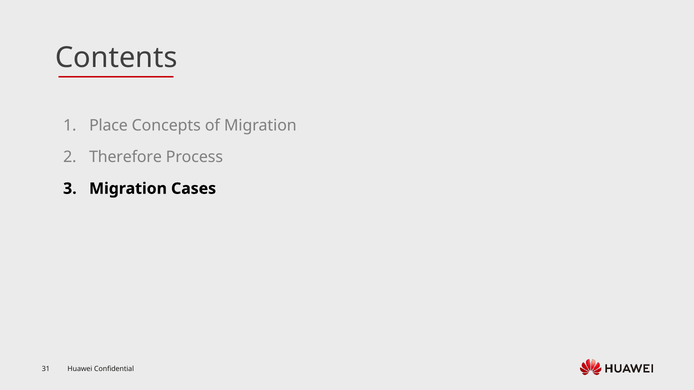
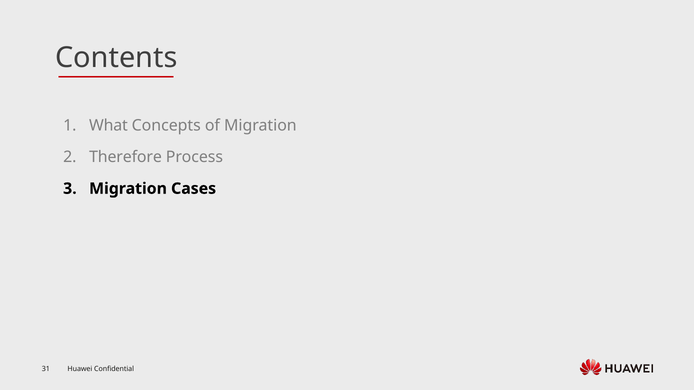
Place: Place -> What
